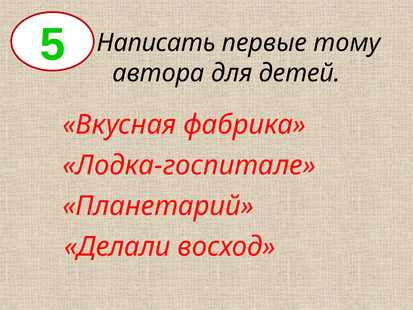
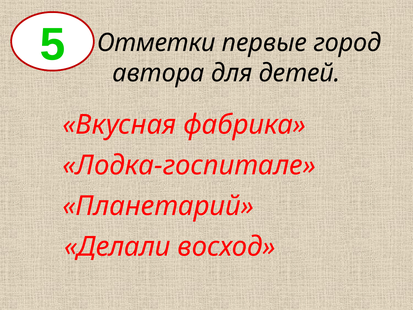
Написать: Написать -> Отметки
тому: тому -> город
